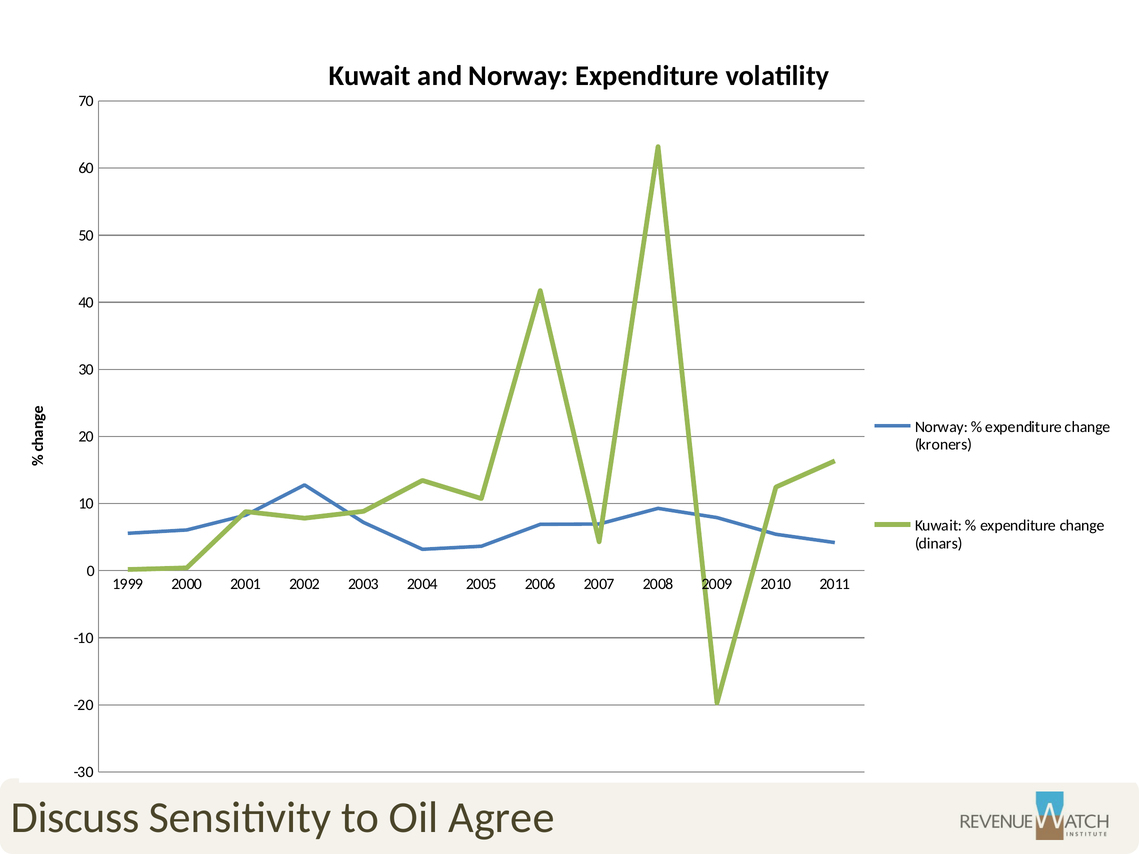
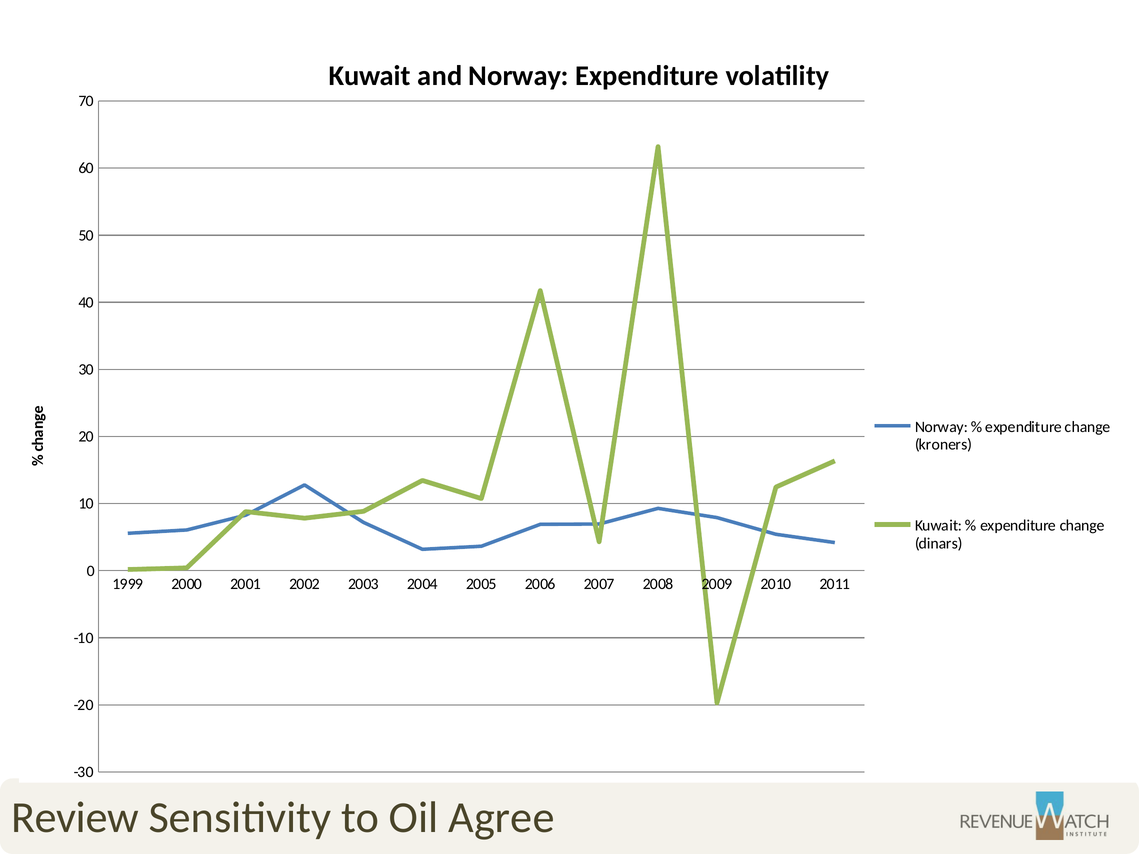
Discuss: Discuss -> Review
